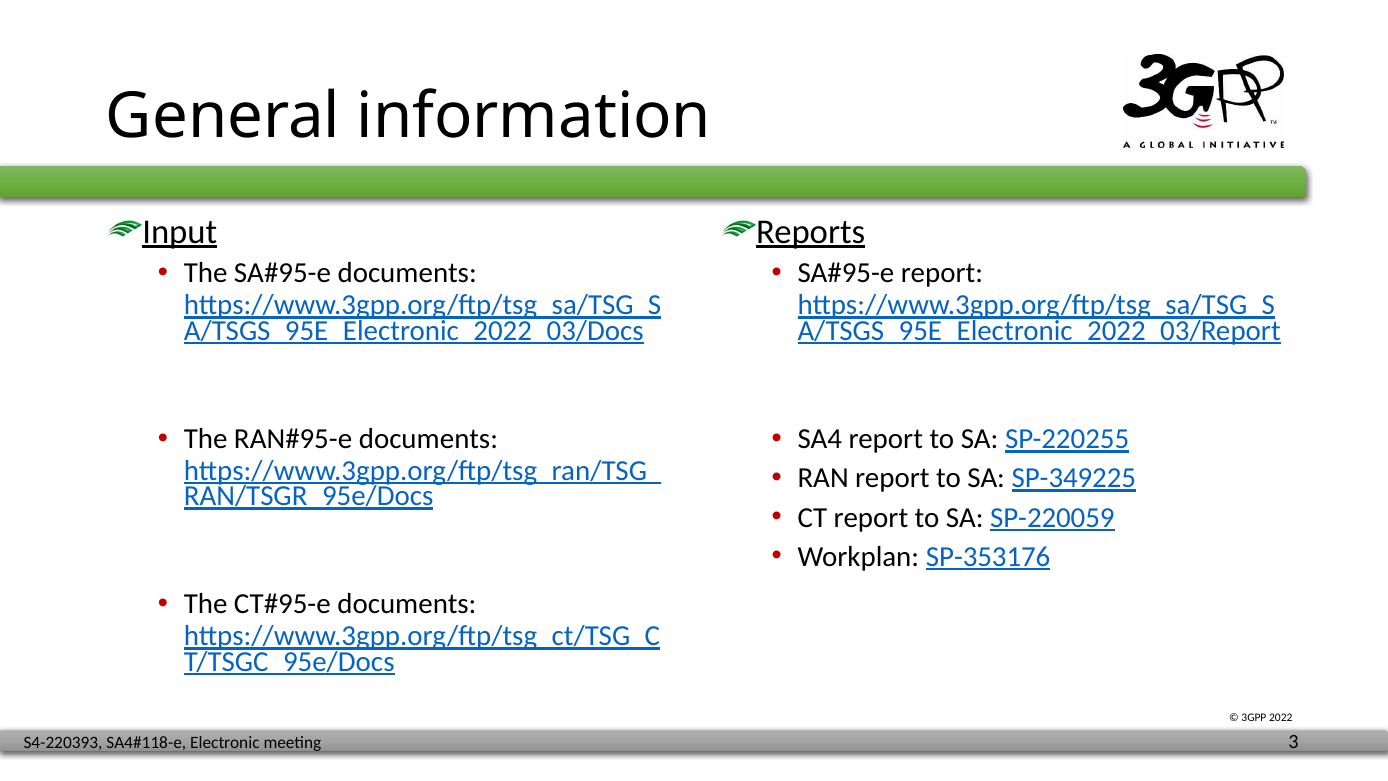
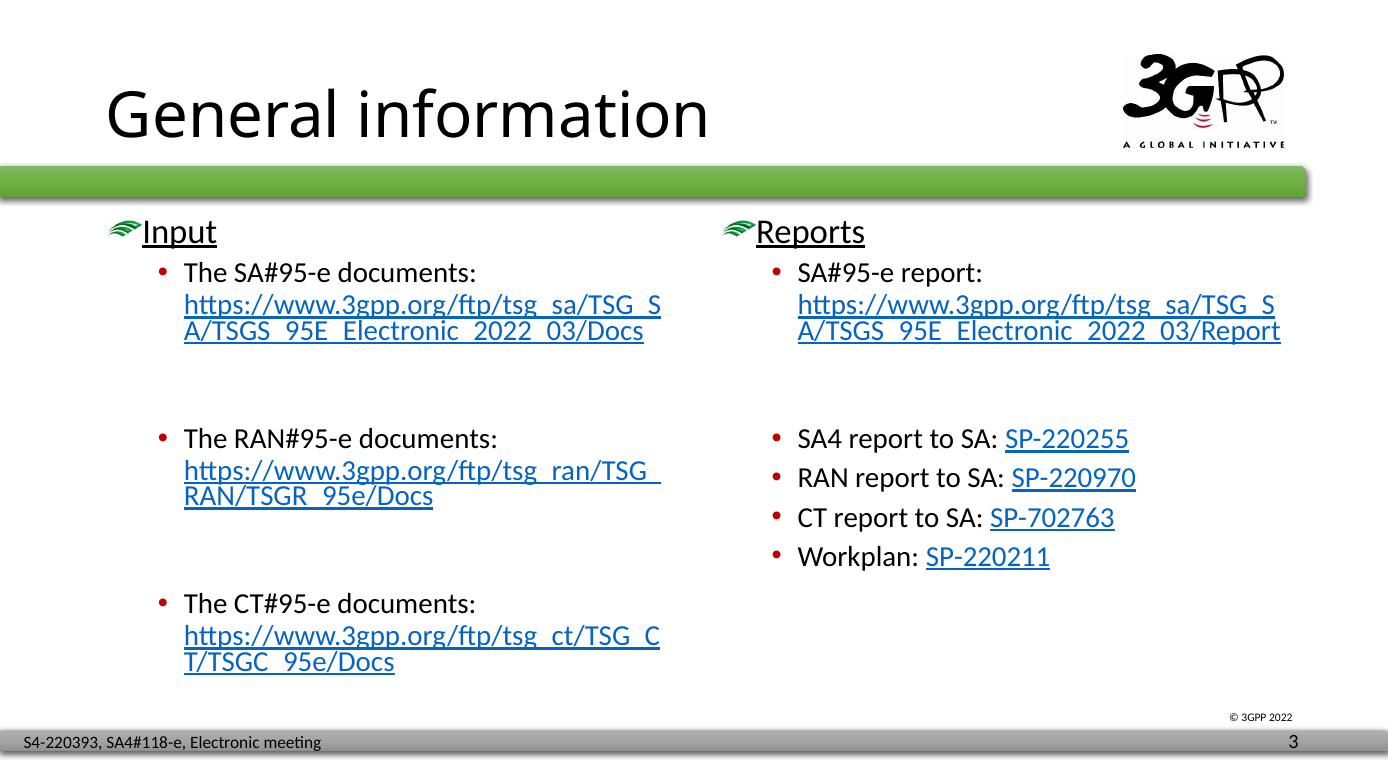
SP-349225: SP-349225 -> SP-220970
SP-220059: SP-220059 -> SP-702763
SP-353176: SP-353176 -> SP-220211
